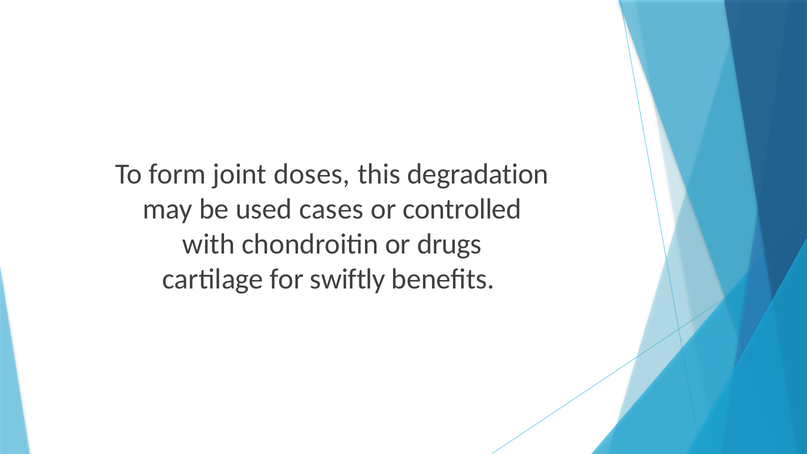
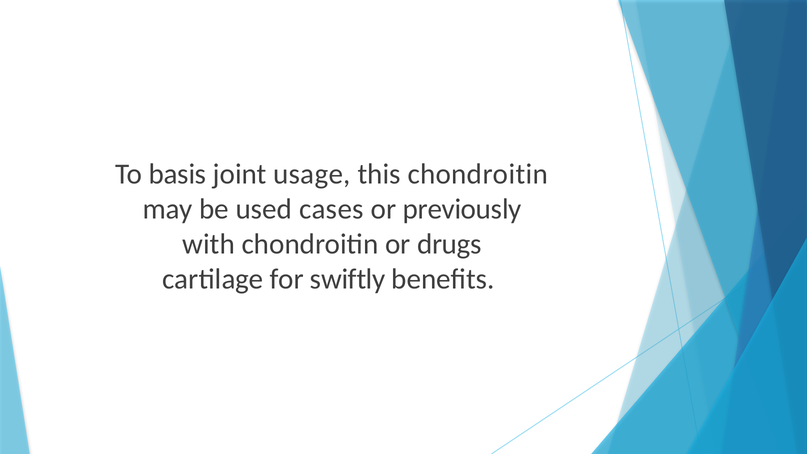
form: form -> basis
doses: doses -> usage
this degradation: degradation -> chondroitin
controlled: controlled -> previously
